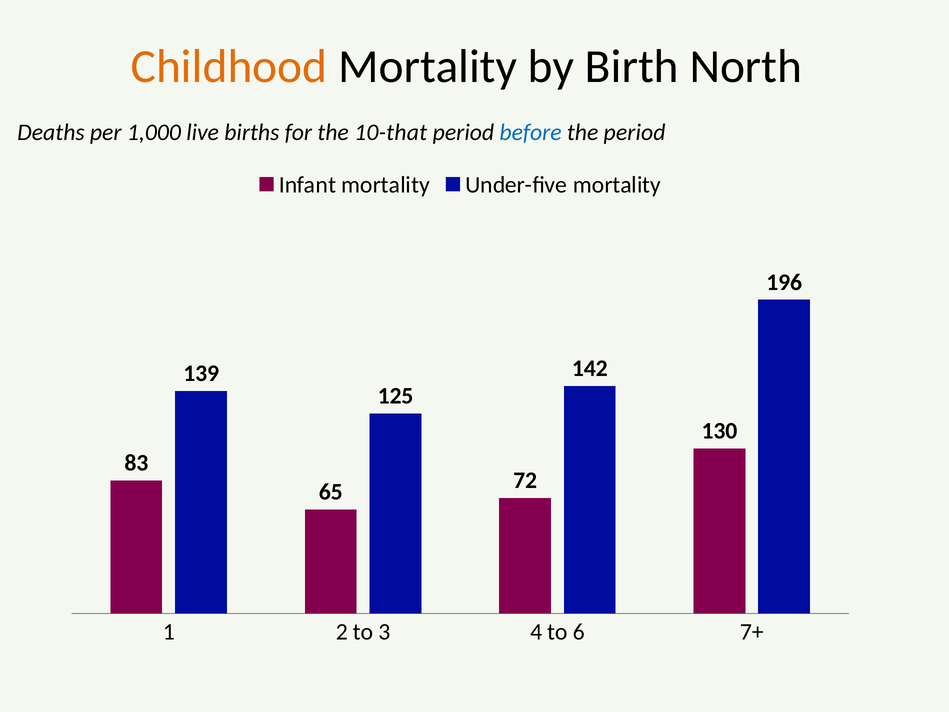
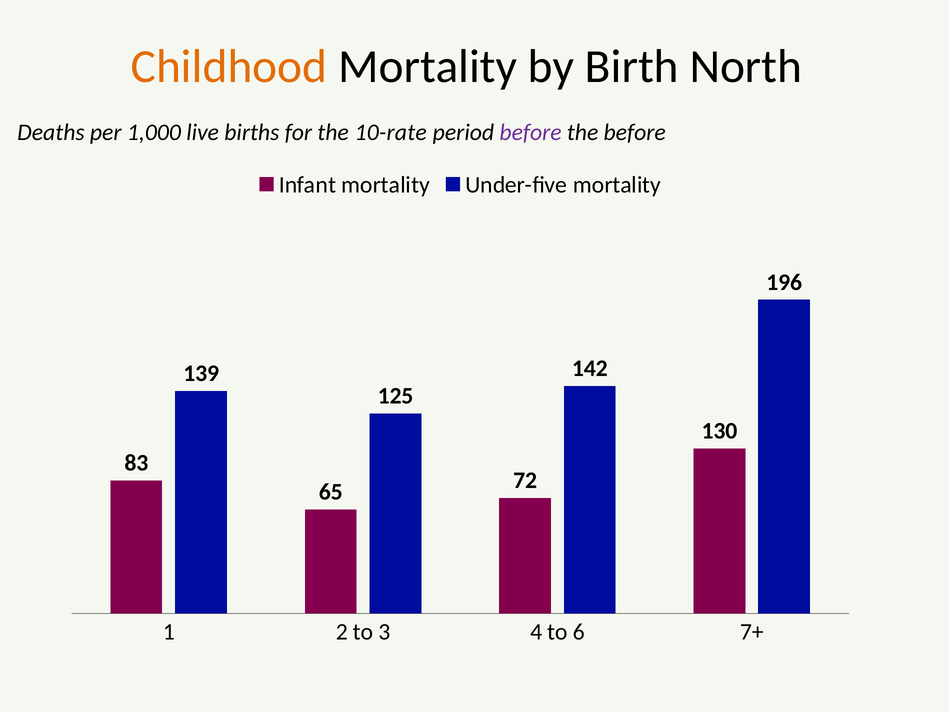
10-that: 10-that -> 10-rate
before at (531, 132) colour: blue -> purple
the period: period -> before
